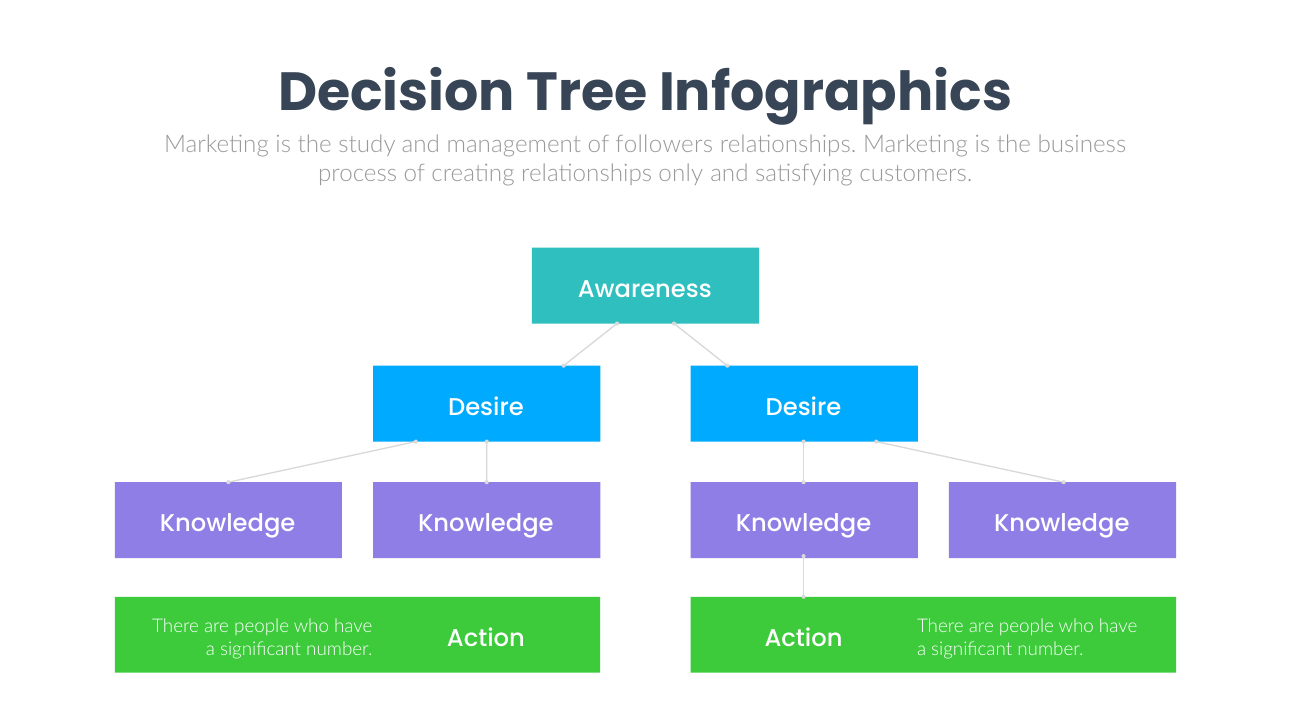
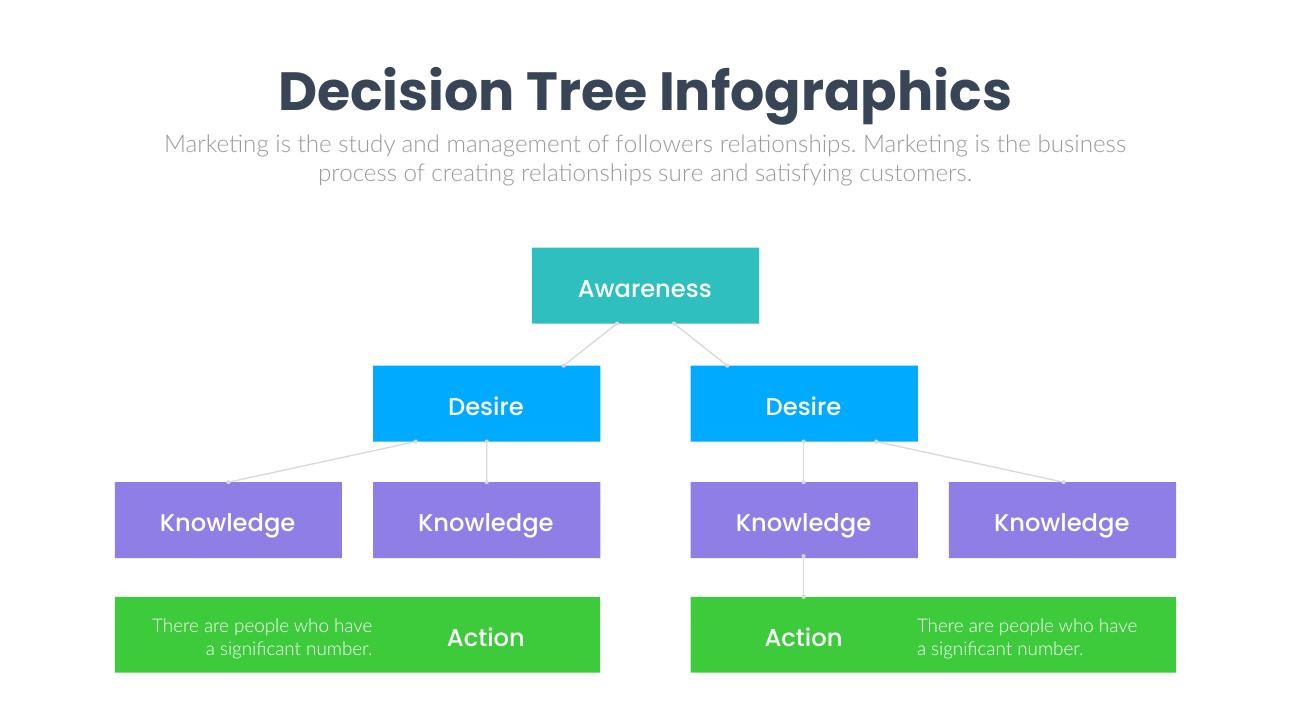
only: only -> sure
